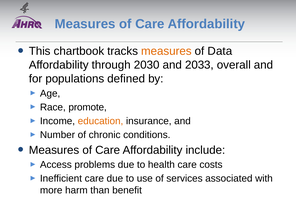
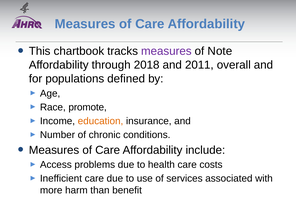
measures at (166, 51) colour: orange -> purple
Data: Data -> Note
2030: 2030 -> 2018
2033: 2033 -> 2011
